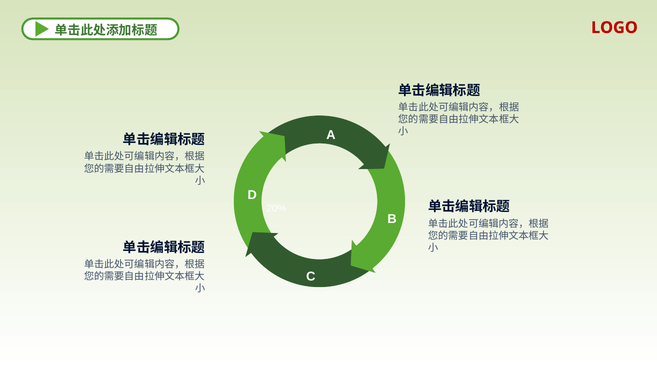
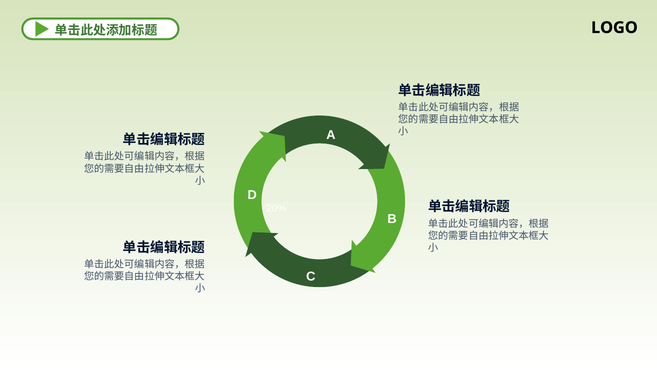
LOGO colour: red -> black
